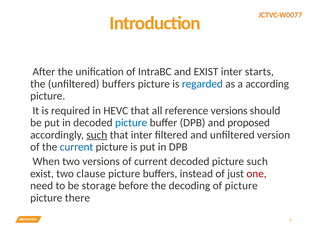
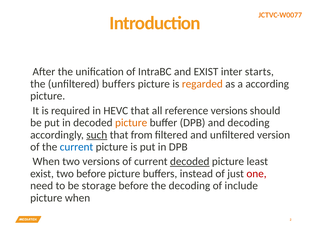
regarded colour: blue -> orange
picture at (131, 122) colour: blue -> orange
and proposed: proposed -> decoding
that inter: inter -> from
decoded at (190, 161) underline: none -> present
picture such: such -> least
two clause: clause -> before
of picture: picture -> include
picture there: there -> when
